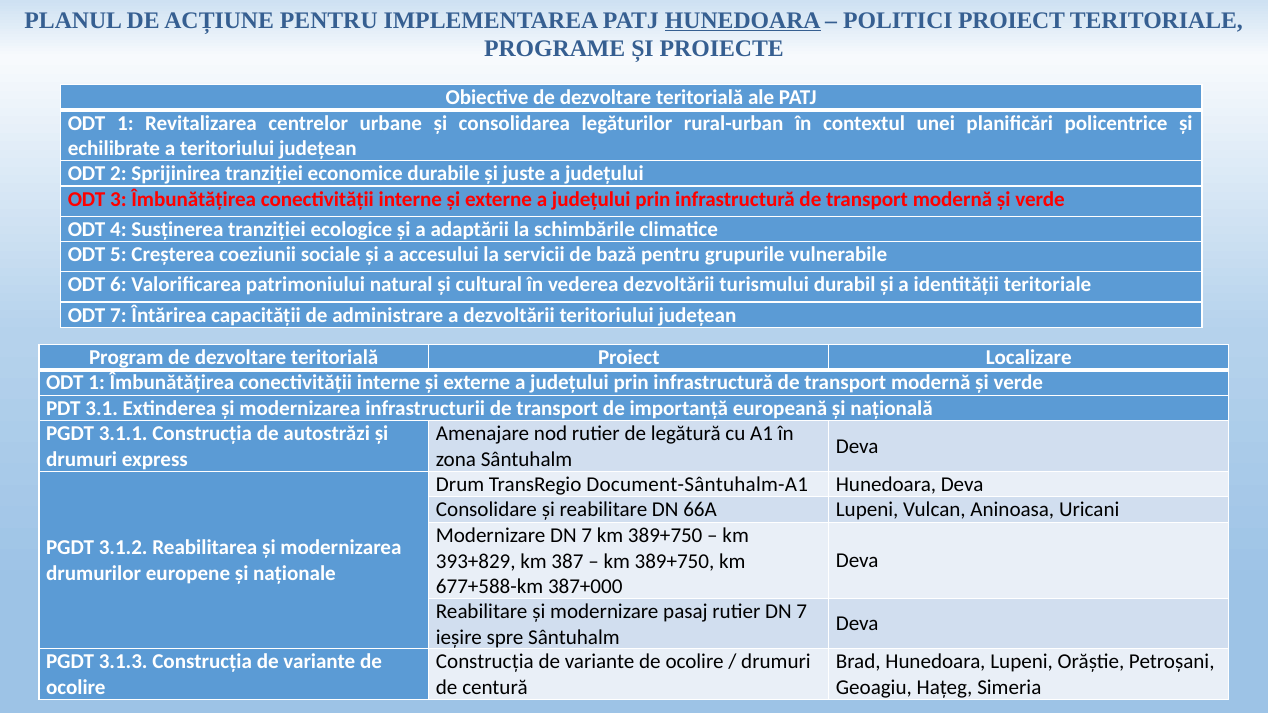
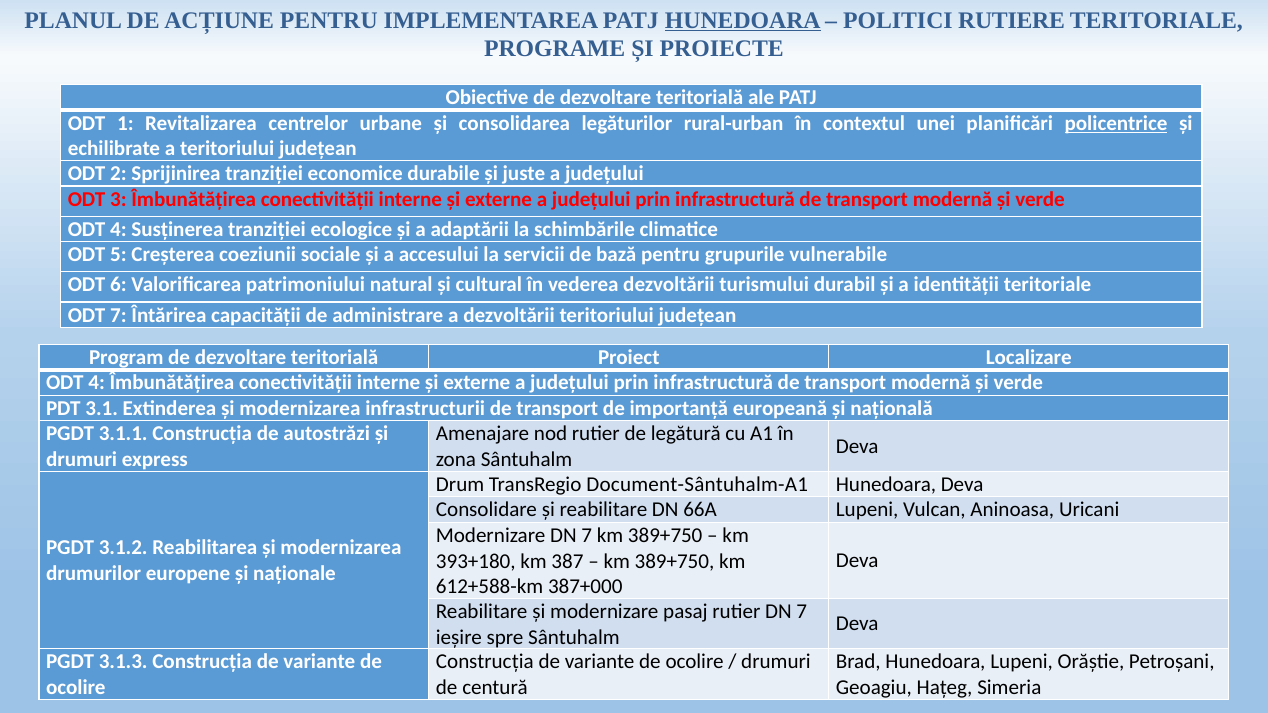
POLITICI PROIECT: PROIECT -> RUTIERE
policentrice underline: none -> present
1 at (97, 383): 1 -> 4
393+829: 393+829 -> 393+180
677+588-km: 677+588-km -> 612+588-km
